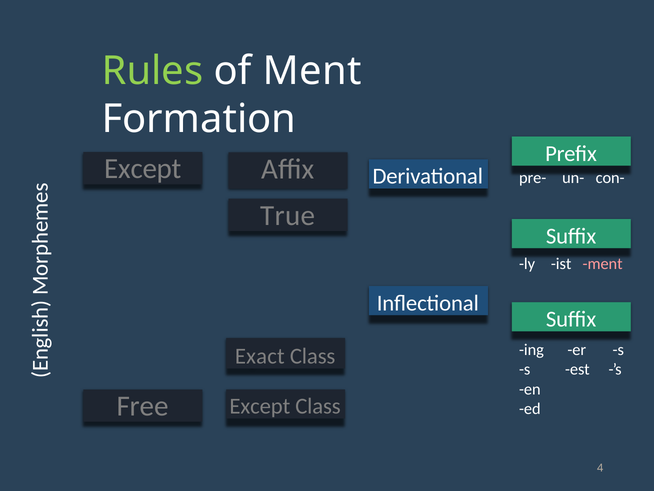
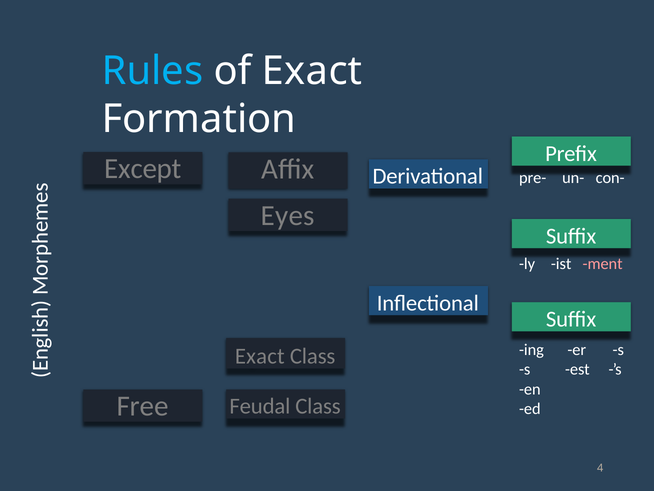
Rules colour: light green -> light blue
of Ment: Ment -> Exact
True: True -> Eyes
Except at (260, 406): Except -> Feudal
